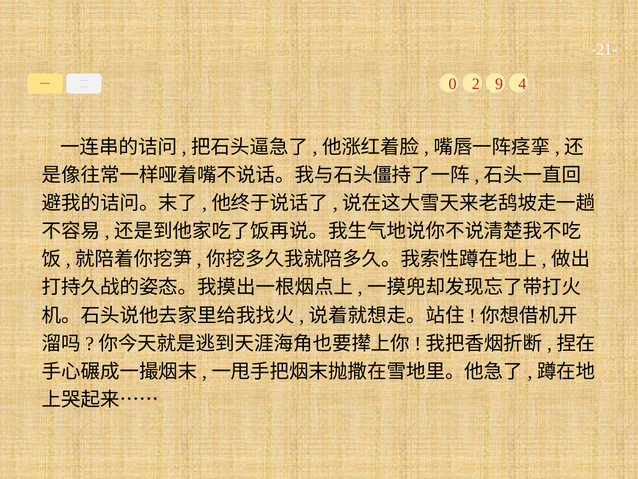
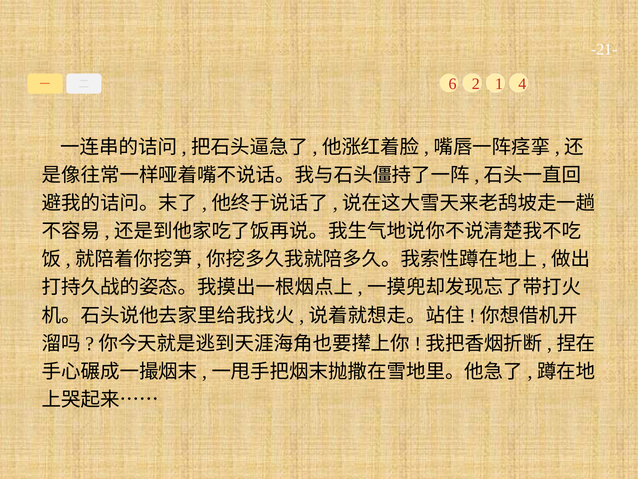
0: 0 -> 6
9: 9 -> 1
